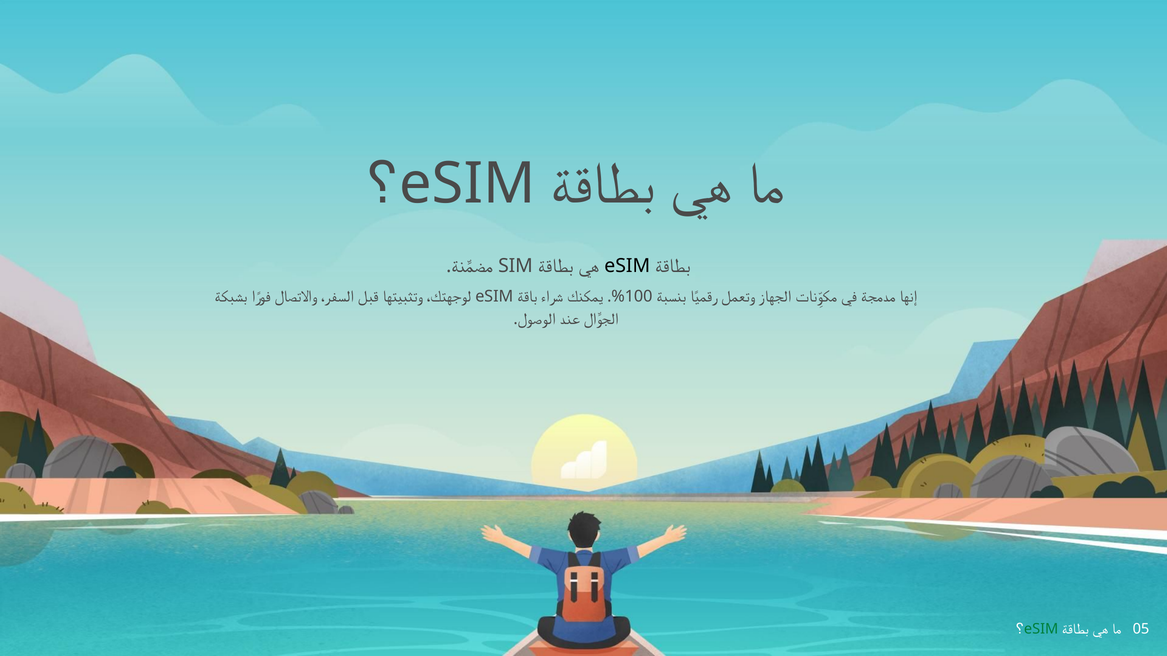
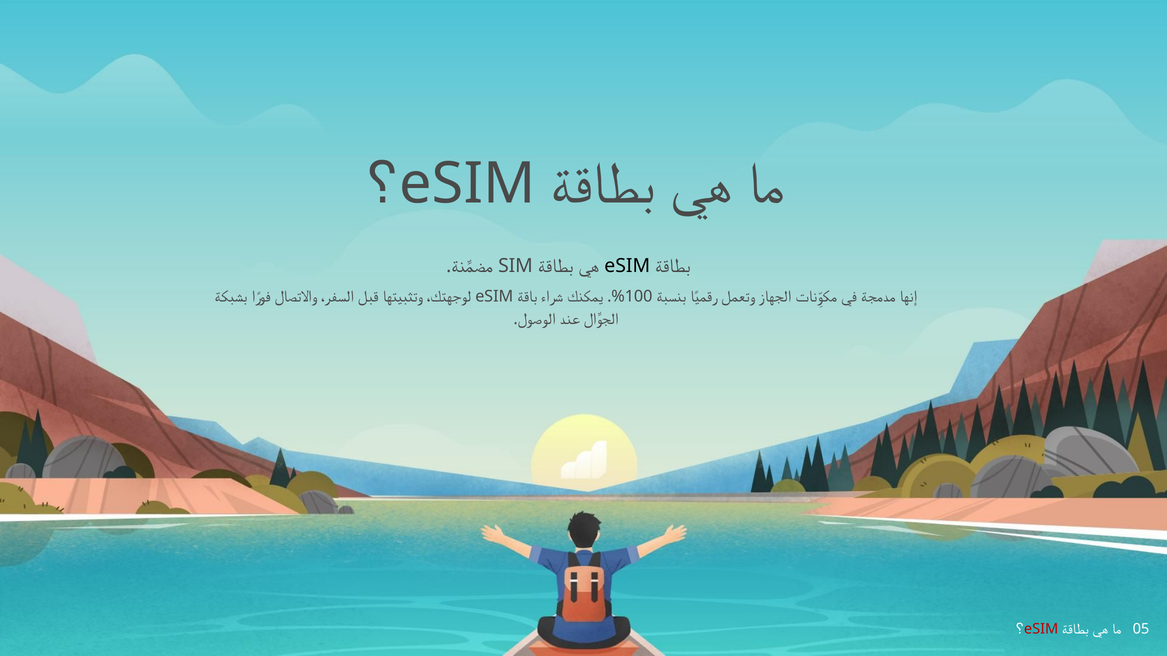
eSIM at (1041, 629) colour: green -> red
